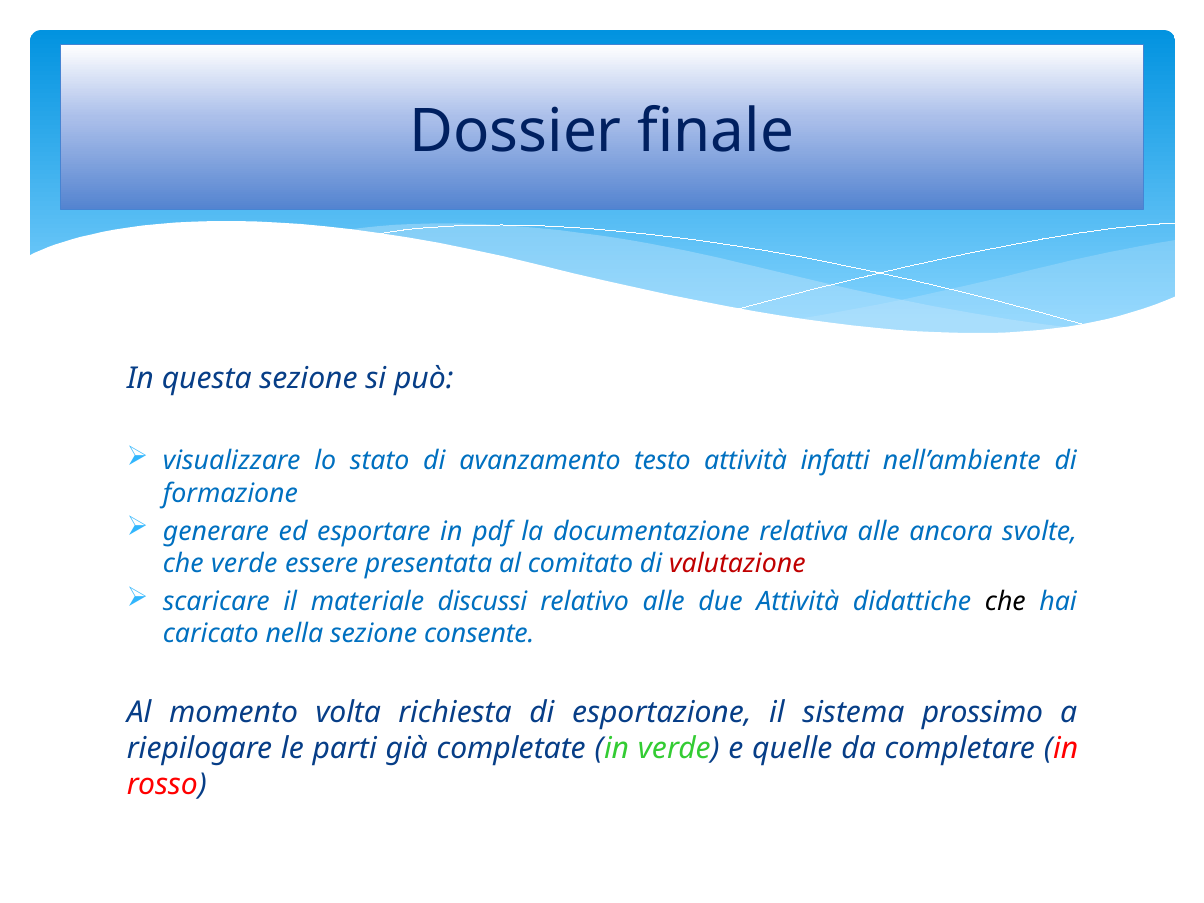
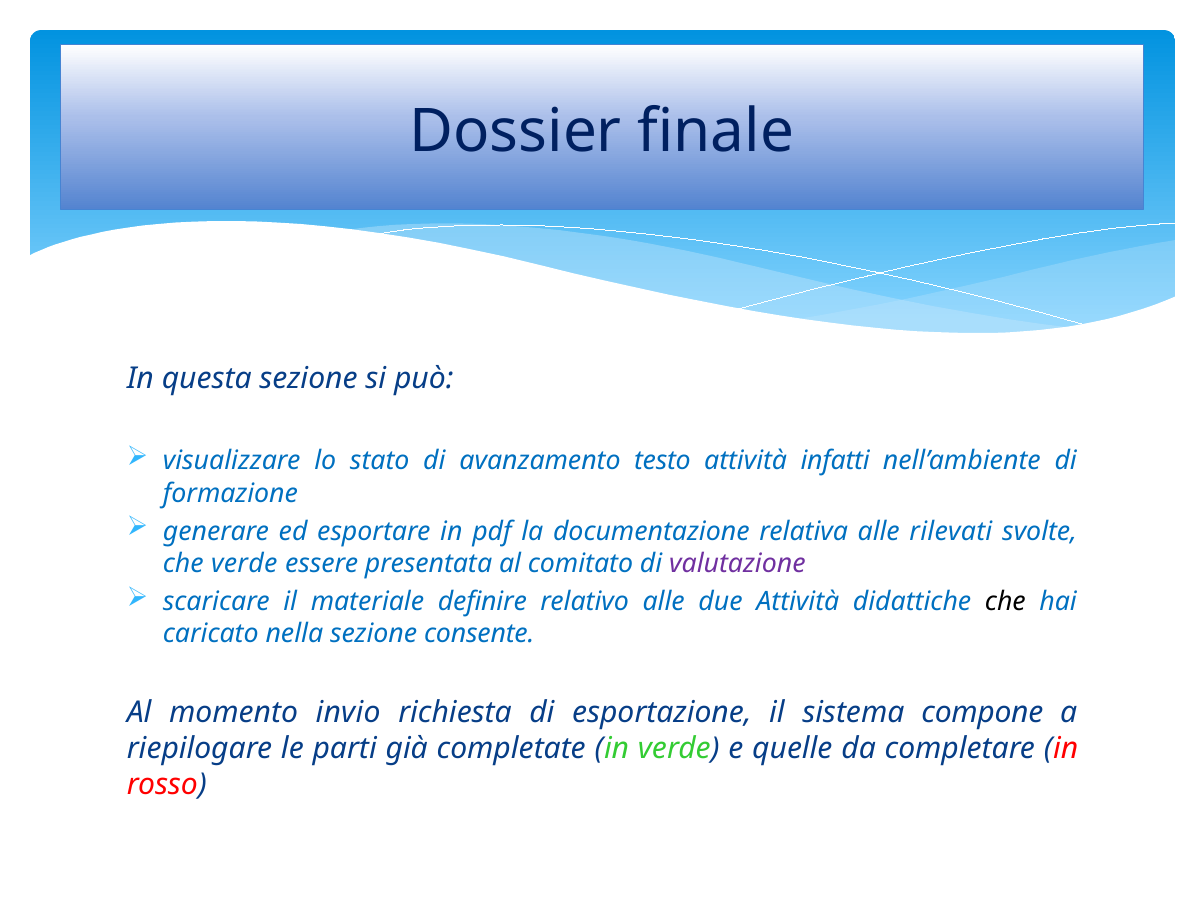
ancora: ancora -> rilevati
valutazione colour: red -> purple
discussi: discussi -> definire
volta: volta -> invio
prossimo: prossimo -> compone
